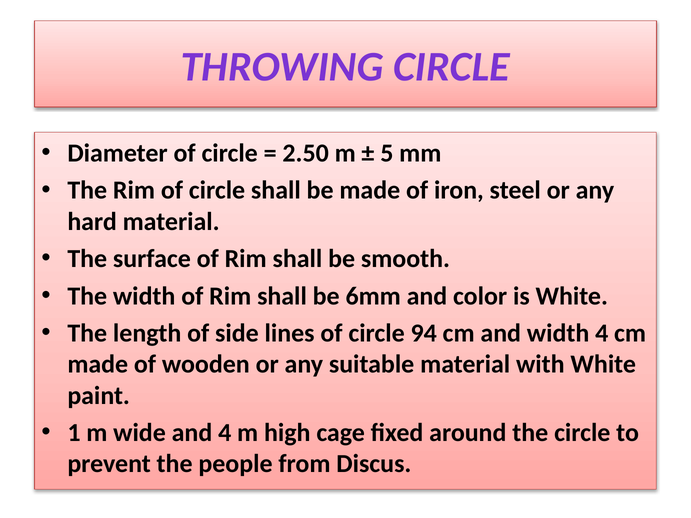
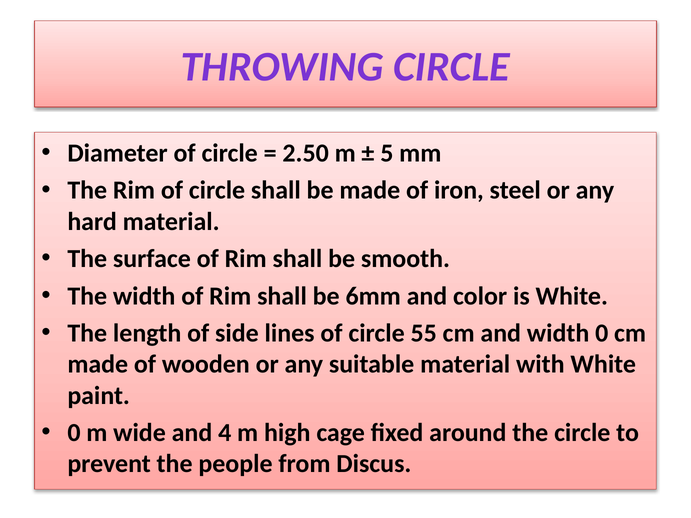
94: 94 -> 55
width 4: 4 -> 0
1 at (74, 433): 1 -> 0
